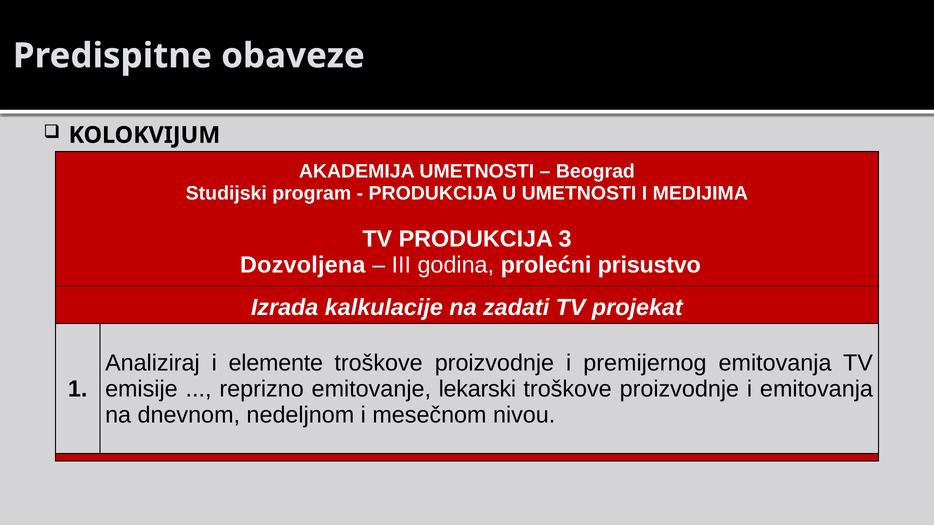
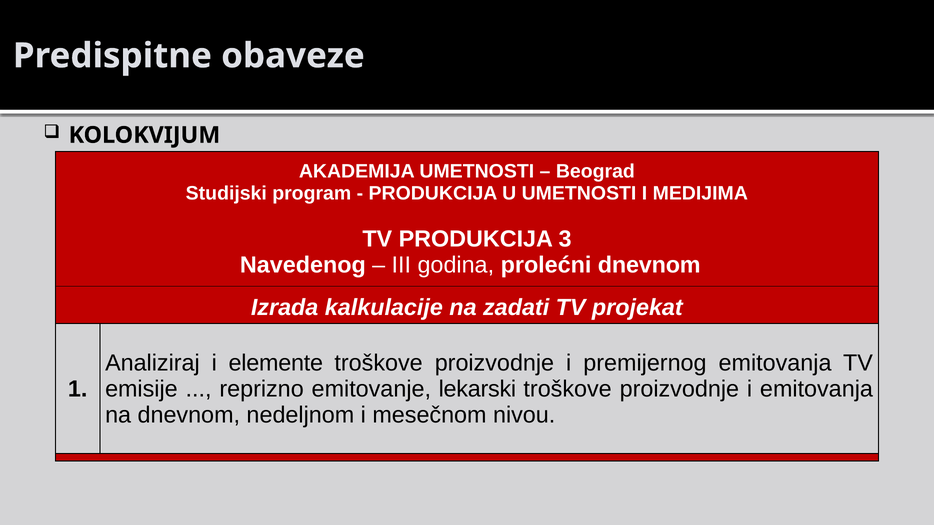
Dozvoljena: Dozvoljena -> Navedenog
prolećni prisustvo: prisustvo -> dnevnom
